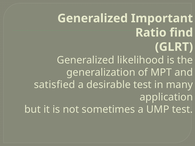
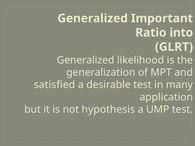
find: find -> into
sometimes: sometimes -> hypothesis
